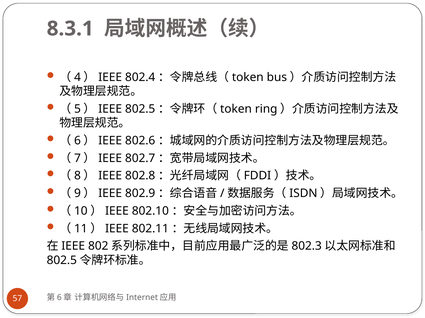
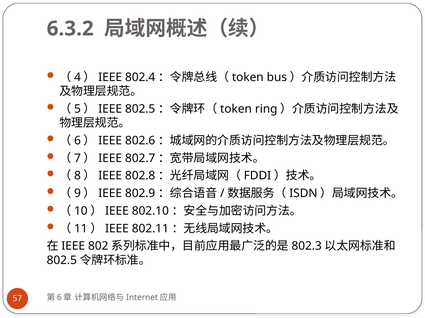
8.3.1: 8.3.1 -> 6.3.2
